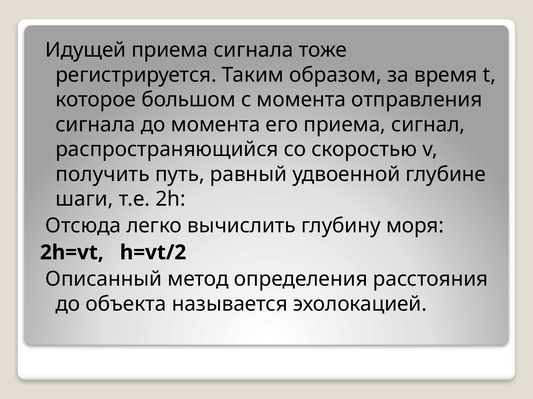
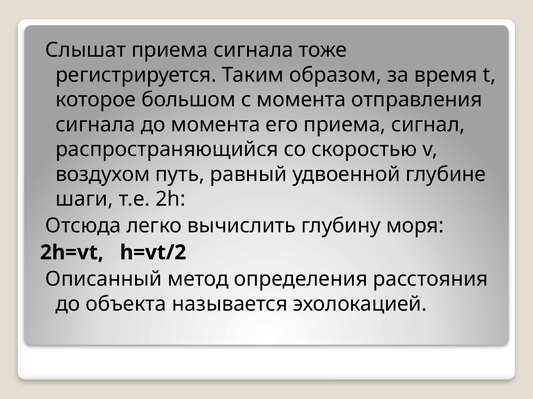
Идущей: Идущей -> Слышат
получить: получить -> воздухом
